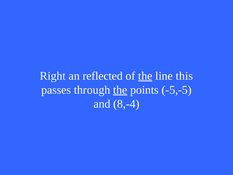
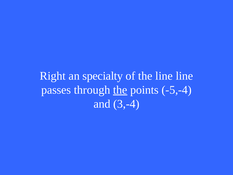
reflected: reflected -> specialty
the at (145, 76) underline: present -> none
line this: this -> line
-5,-5: -5,-5 -> -5,-4
8,-4: 8,-4 -> 3,-4
